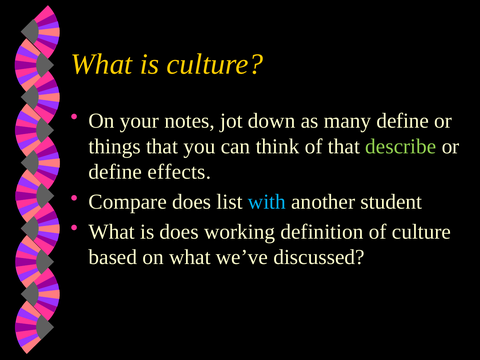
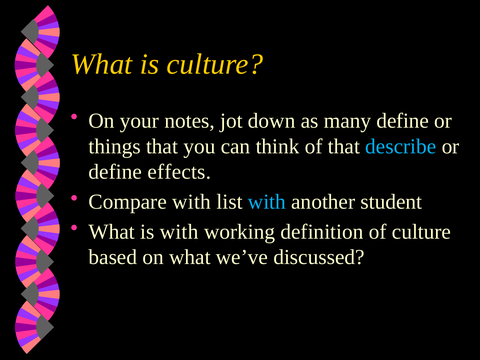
describe colour: light green -> light blue
Compare does: does -> with
is does: does -> with
